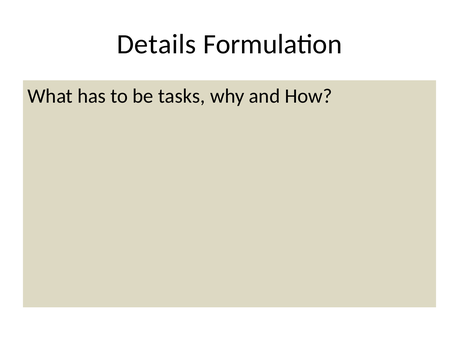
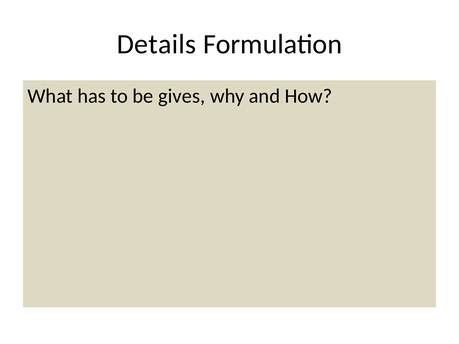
tasks: tasks -> gives
